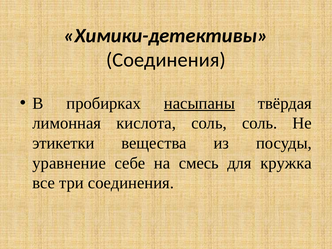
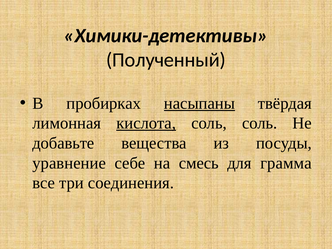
Соединения at (166, 60): Соединения -> Полученный
кислота underline: none -> present
этикетки: этикетки -> добавьте
кружка: кружка -> грамма
